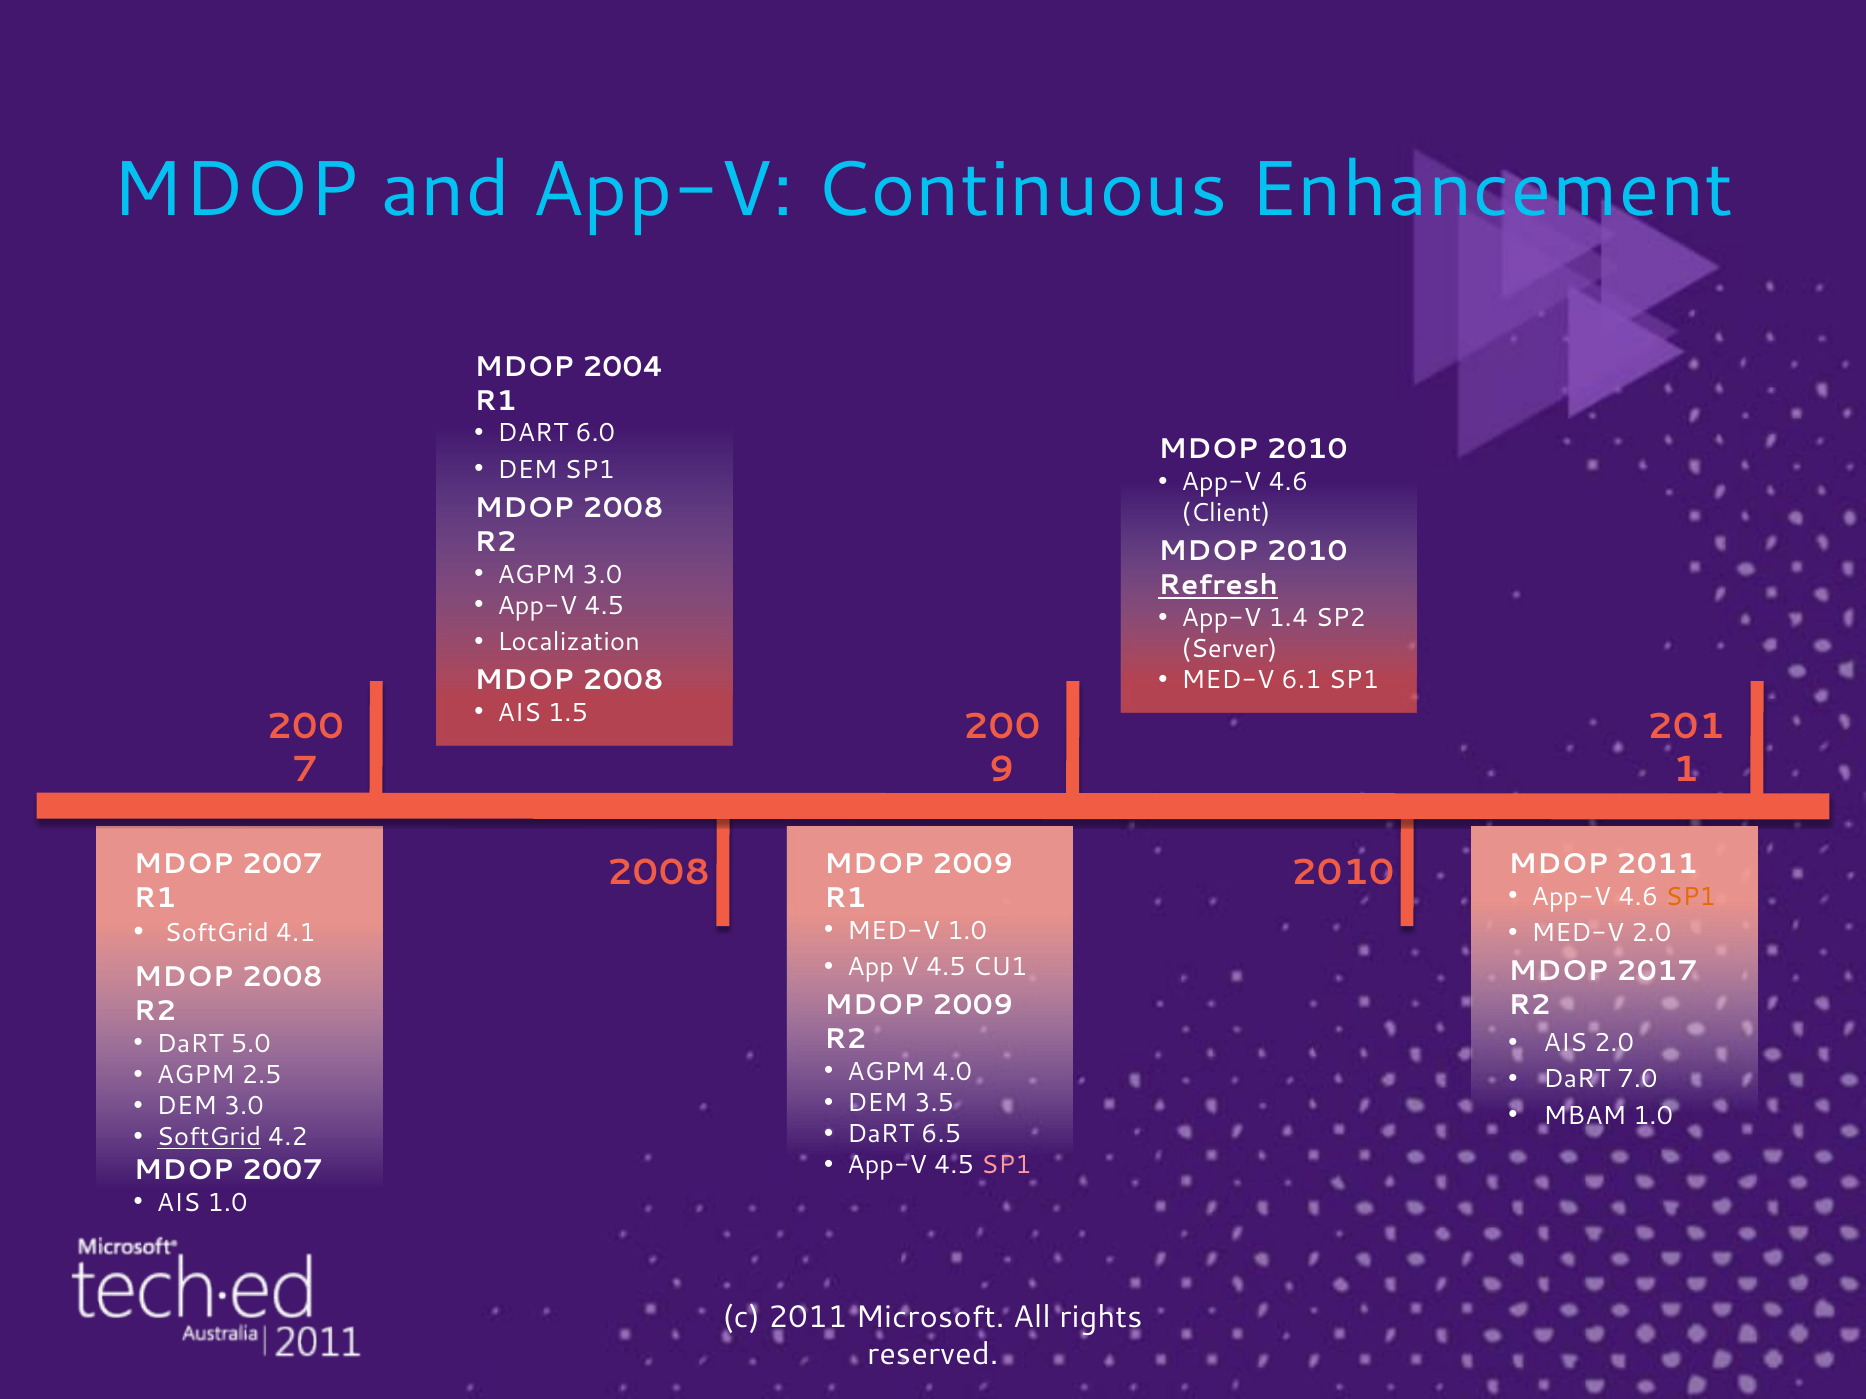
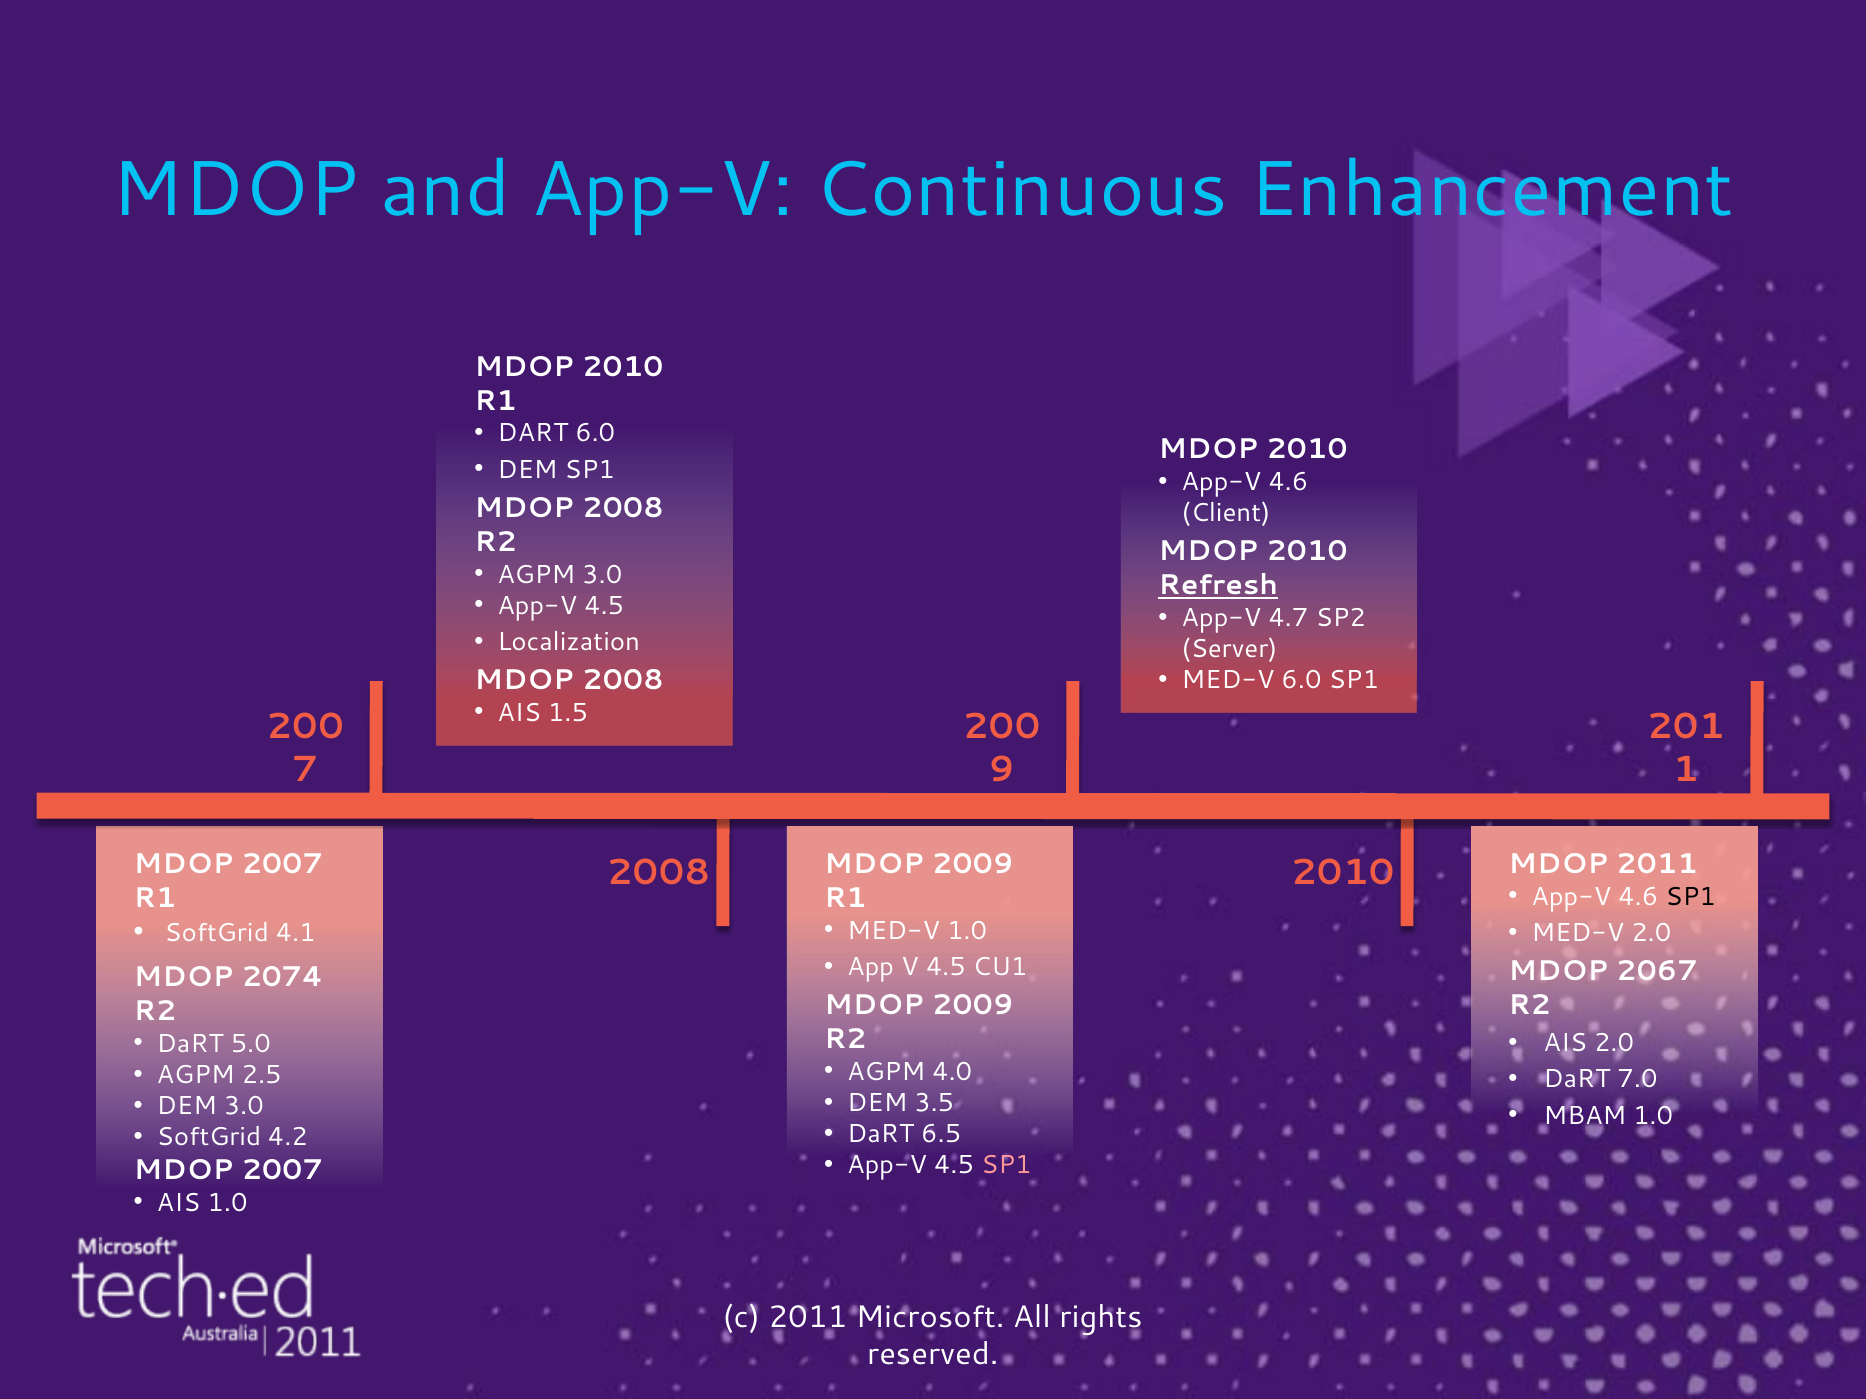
2004 at (623, 367): 2004 -> 2010
1.4: 1.4 -> 4.7
MED-V 6.1: 6.1 -> 6.0
SP1 at (1691, 897) colour: orange -> black
2017: 2017 -> 2067
2008 at (282, 977): 2008 -> 2074
SoftGrid at (209, 1138) underline: present -> none
